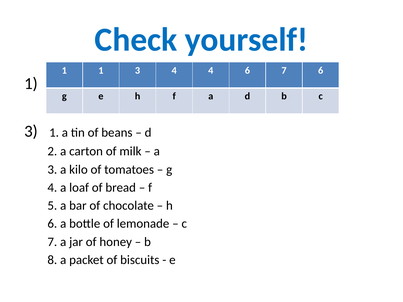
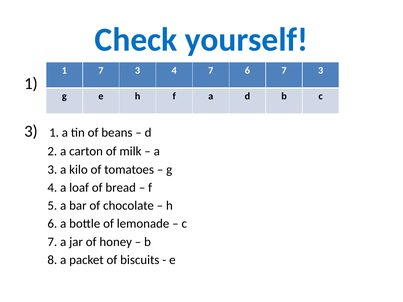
1 1: 1 -> 7
4 4: 4 -> 7
6 7 6: 6 -> 3
